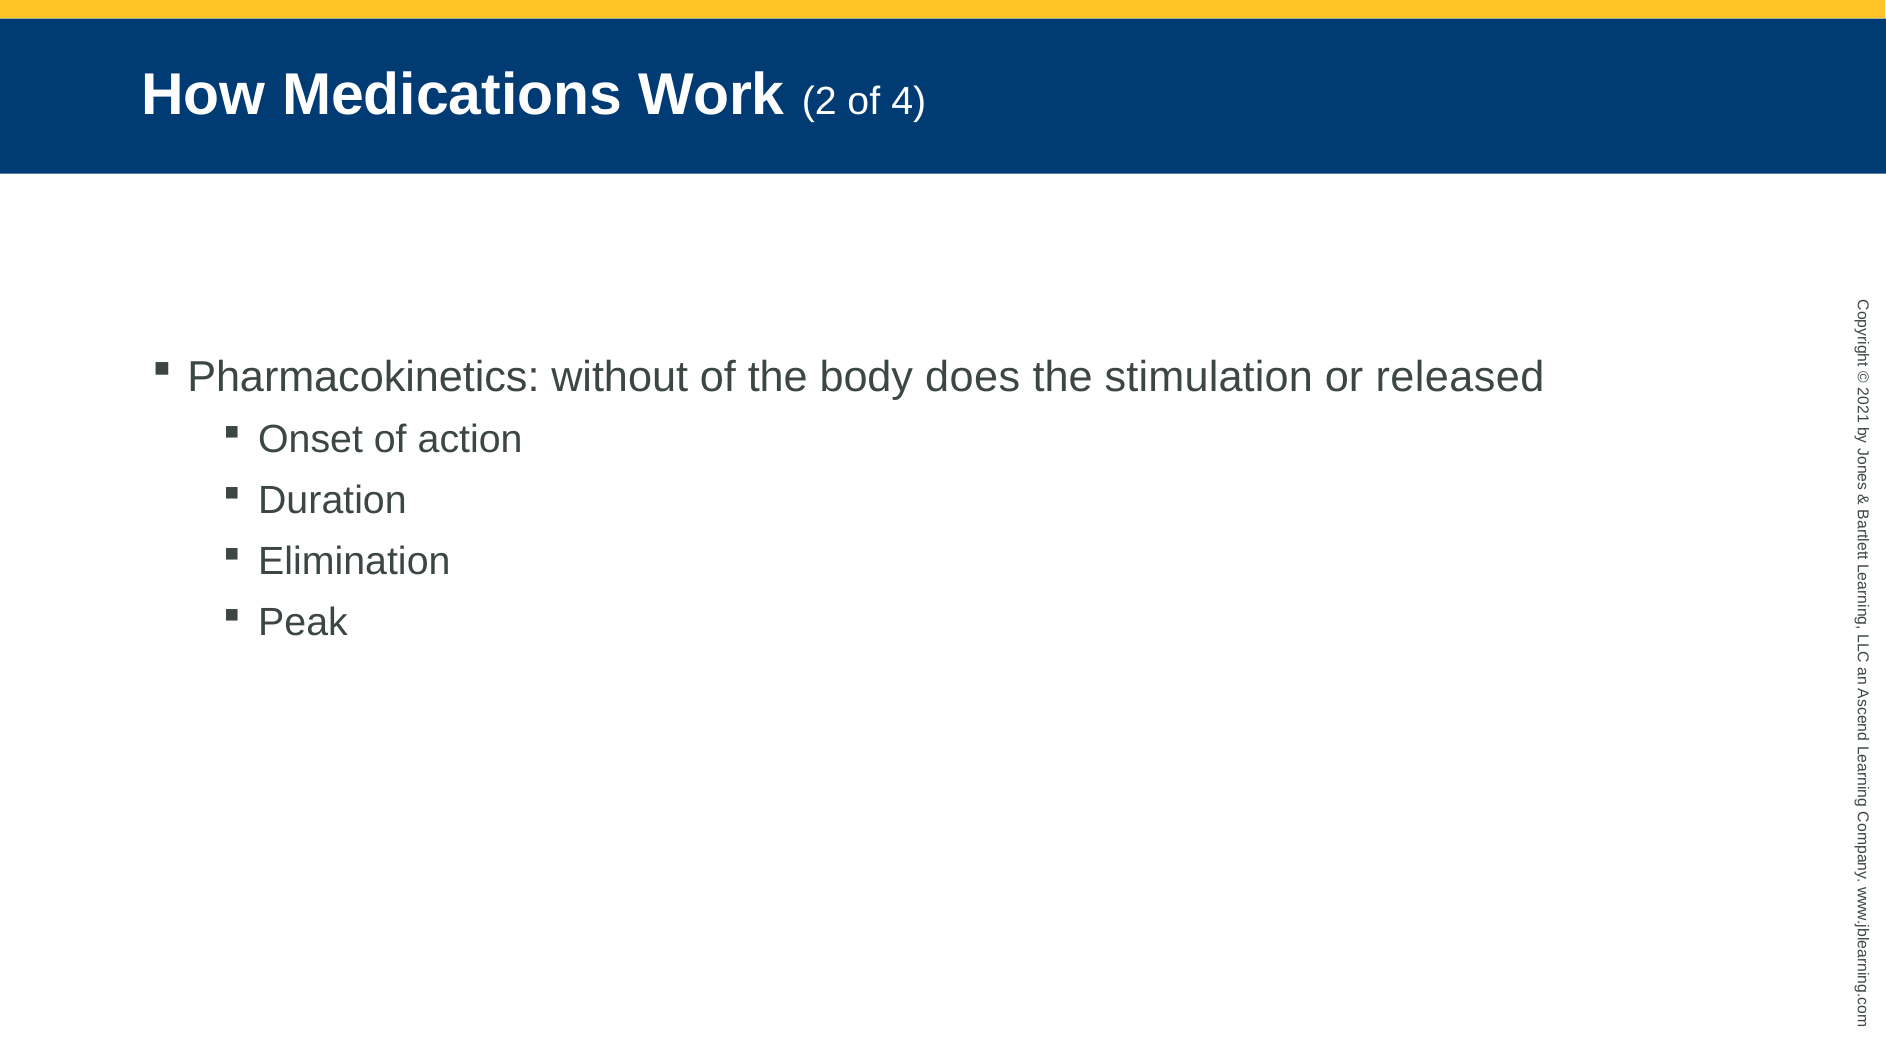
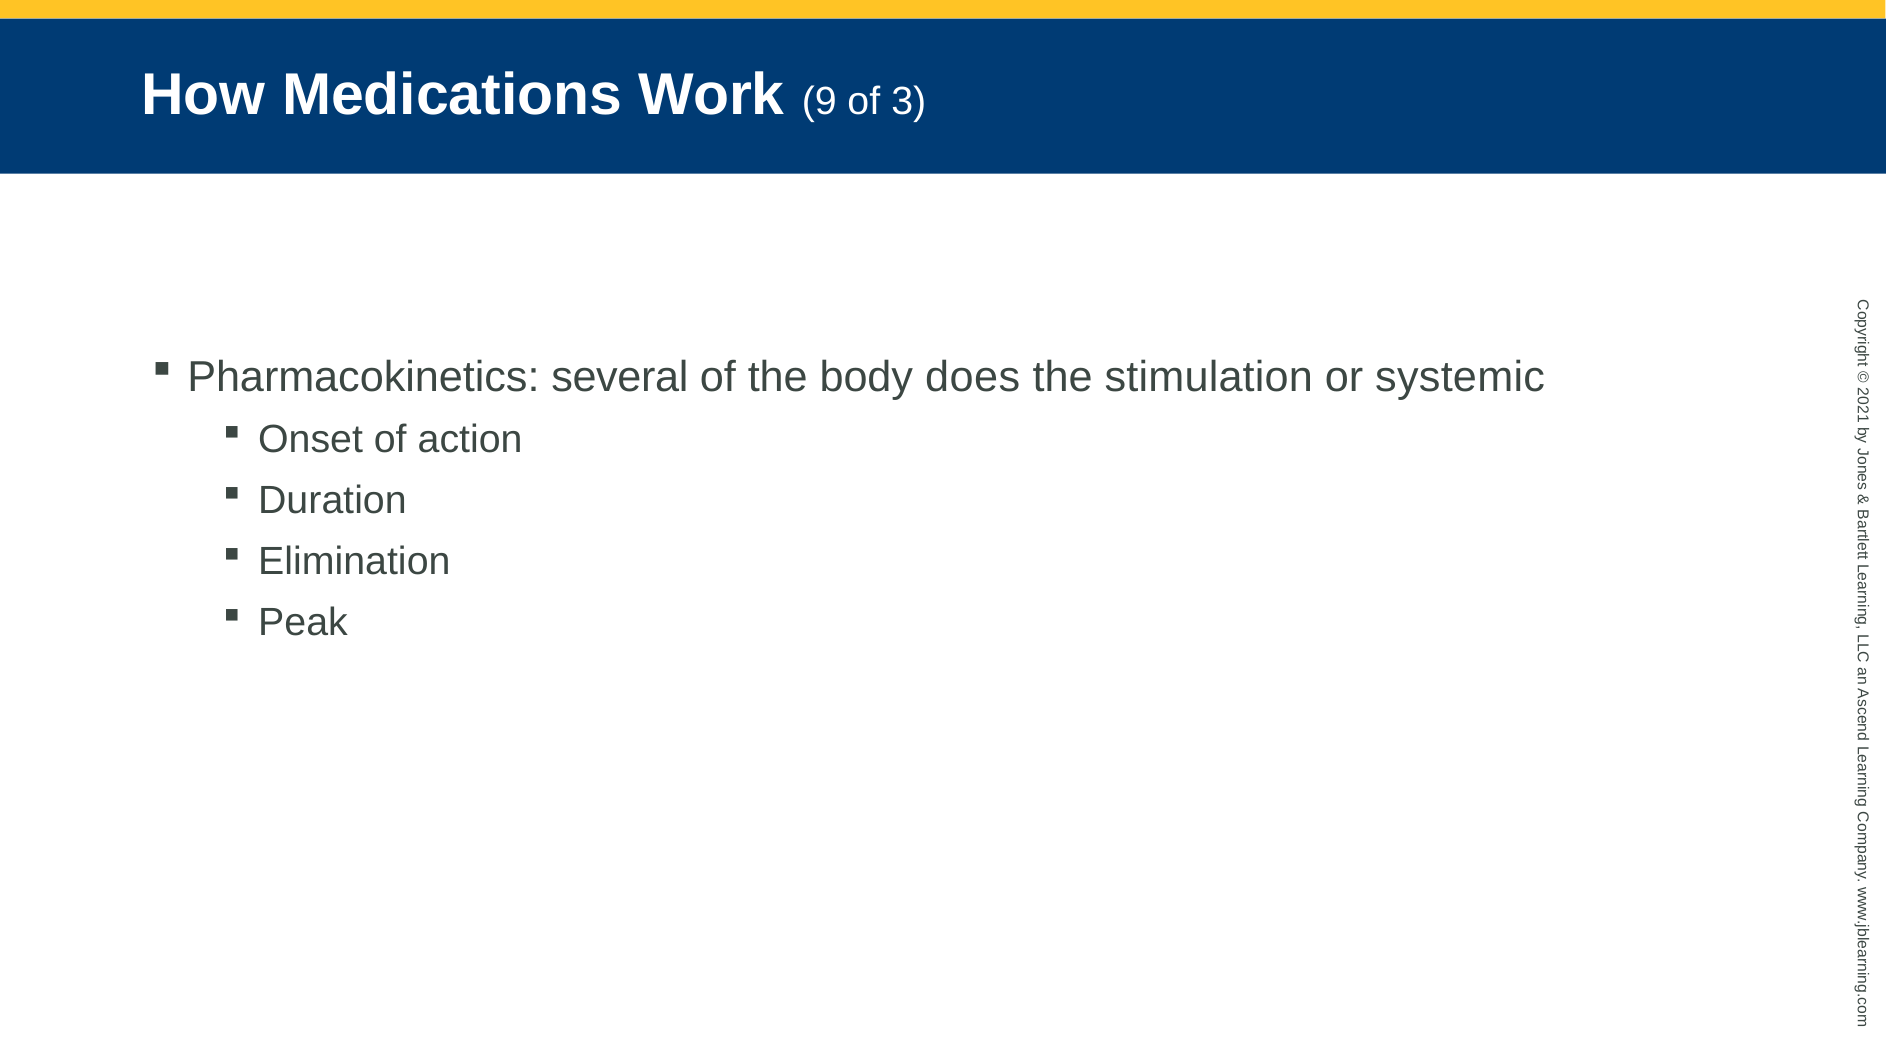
Work 2: 2 -> 9
4: 4 -> 3
without: without -> several
released: released -> systemic
